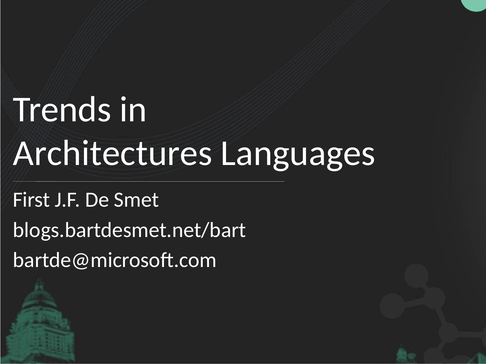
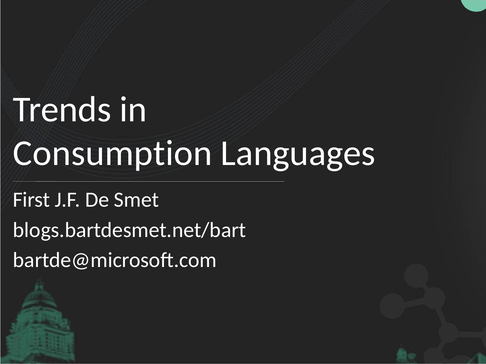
Architectures: Architectures -> Consumption
